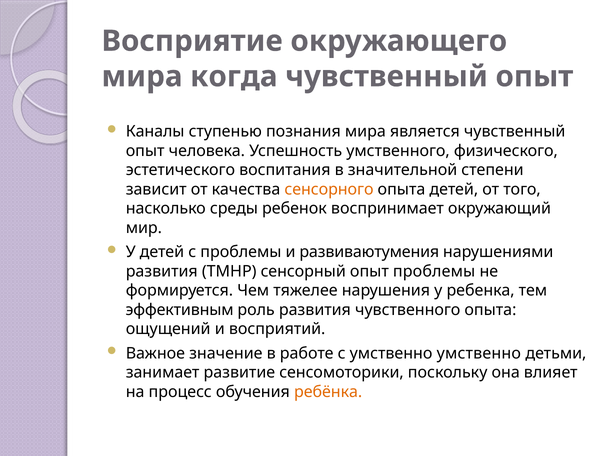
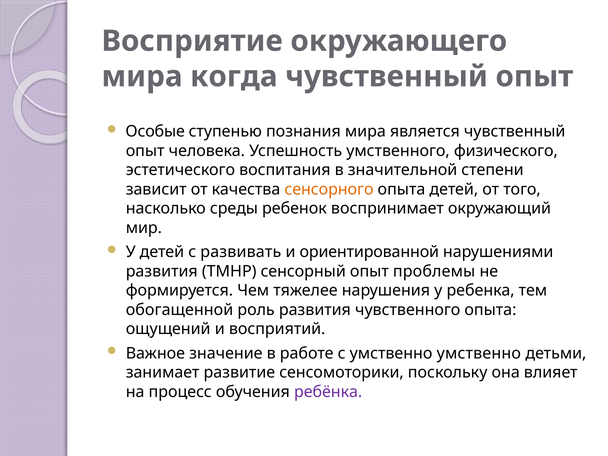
Каналы: Каналы -> Особые
с проблемы: проблемы -> развивать
развиваютумения: развиваютумения -> ориентированной
эффективным: эффективным -> обогащенной
ребёнка colour: orange -> purple
